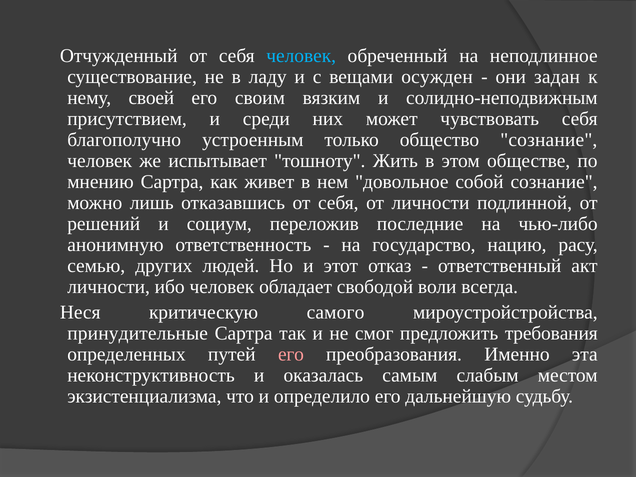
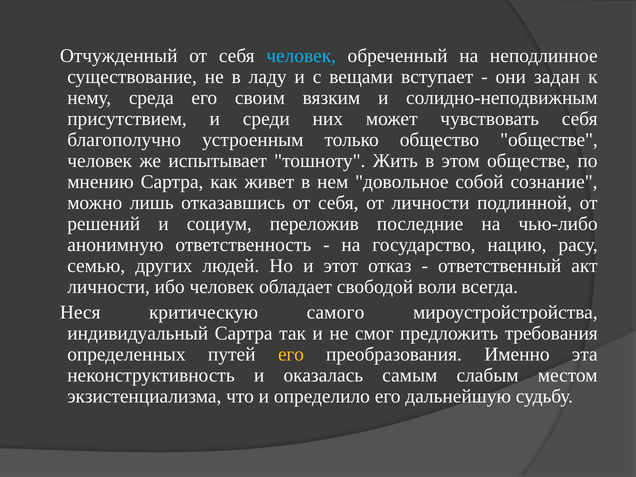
осужден: осужден -> вступает
своей: своей -> среда
общество сознание: сознание -> обществе
принудительные: принудительные -> индивидуальный
его at (291, 354) colour: pink -> yellow
